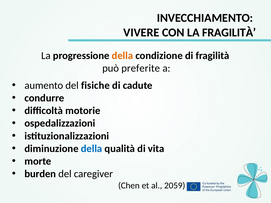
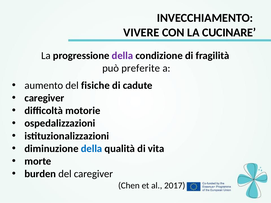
LA FRAGILITÀ: FRAGILITÀ -> CUCINARE
della at (122, 56) colour: orange -> purple
condurre at (44, 98): condurre -> caregiver
2059: 2059 -> 2017
